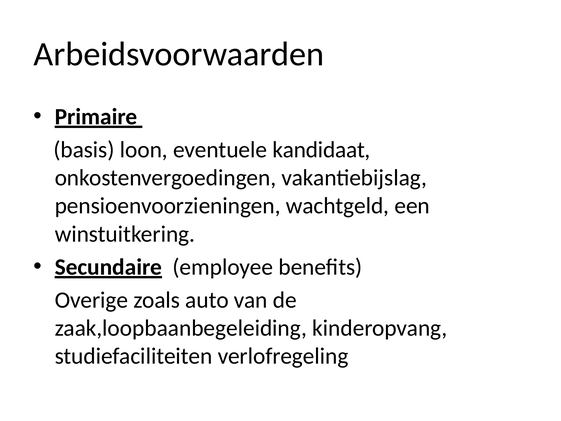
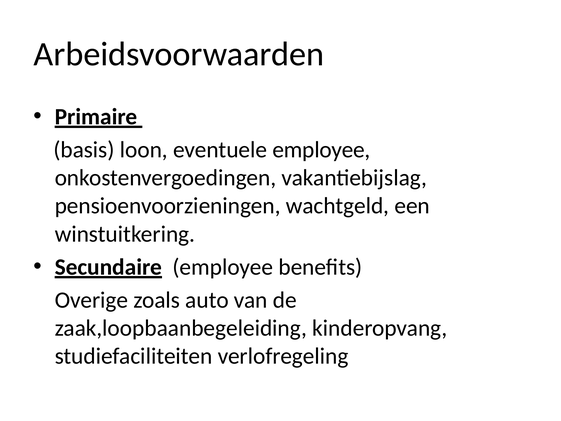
eventuele kandidaat: kandidaat -> employee
